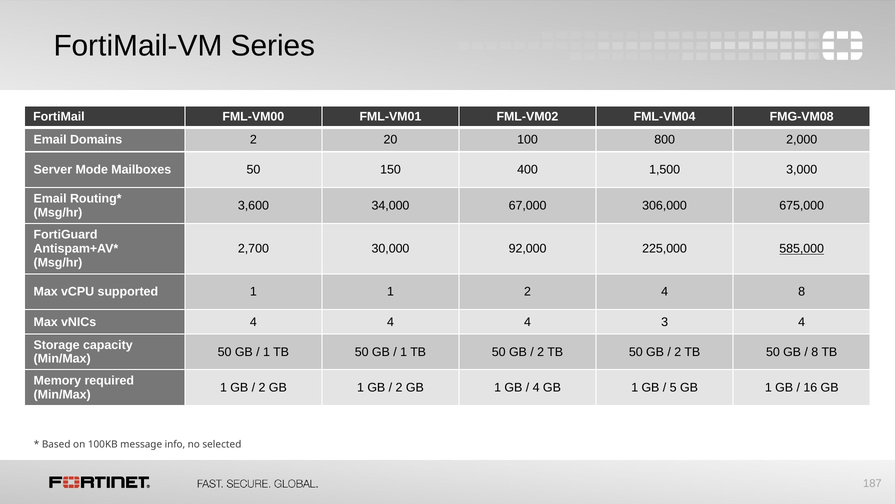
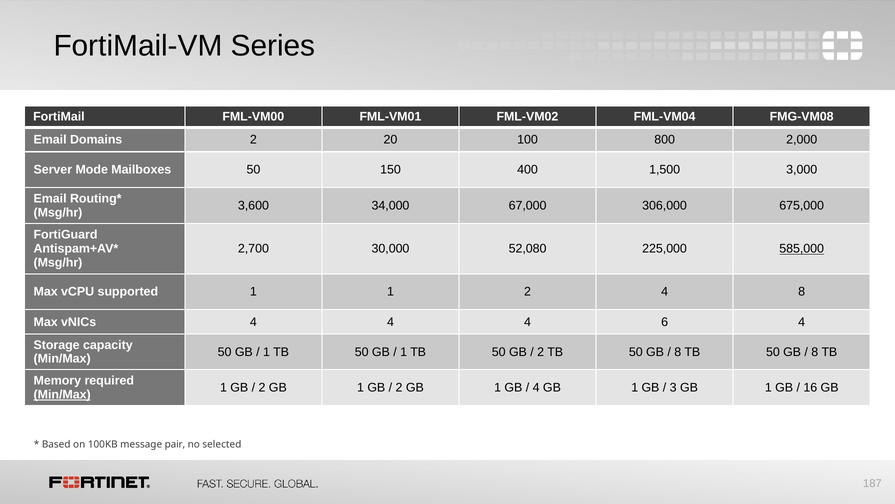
92,000: 92,000 -> 52,080
3: 3 -> 6
2 at (678, 352): 2 -> 8
5: 5 -> 3
Min/Max at (62, 394) underline: none -> present
info: info -> pair
